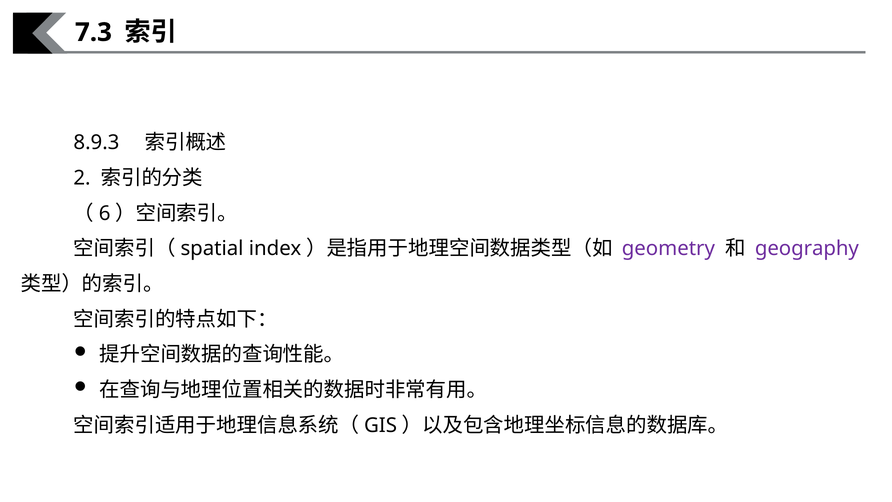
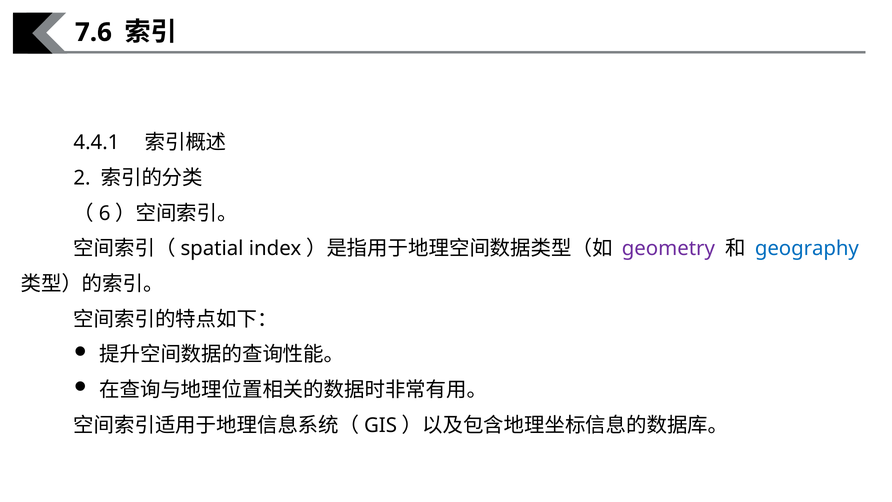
7.3: 7.3 -> 7.6
8.9.3: 8.9.3 -> 4.4.1
geography colour: purple -> blue
